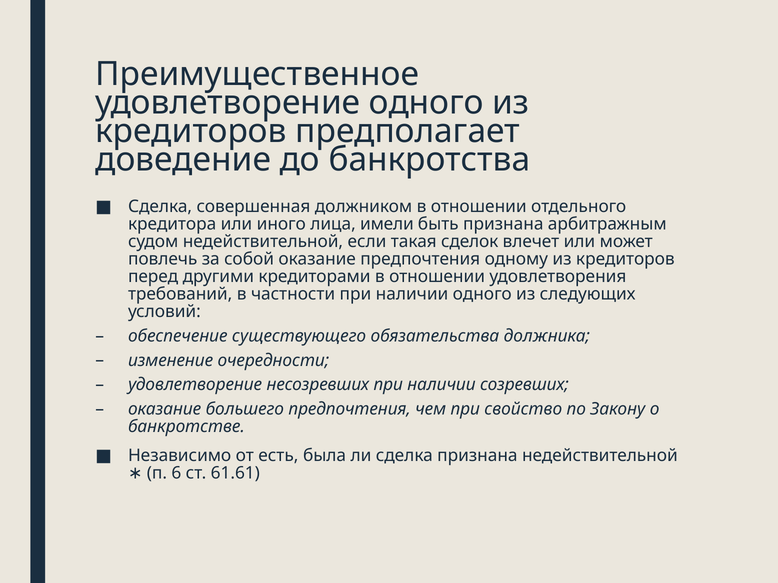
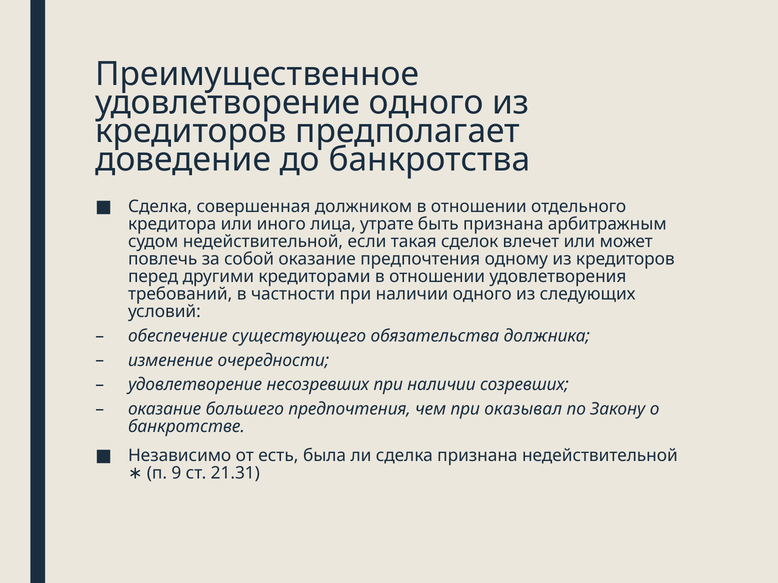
имели: имели -> утрате
свойство: свойство -> оказывал
6: 6 -> 9
61.61: 61.61 -> 21.31
